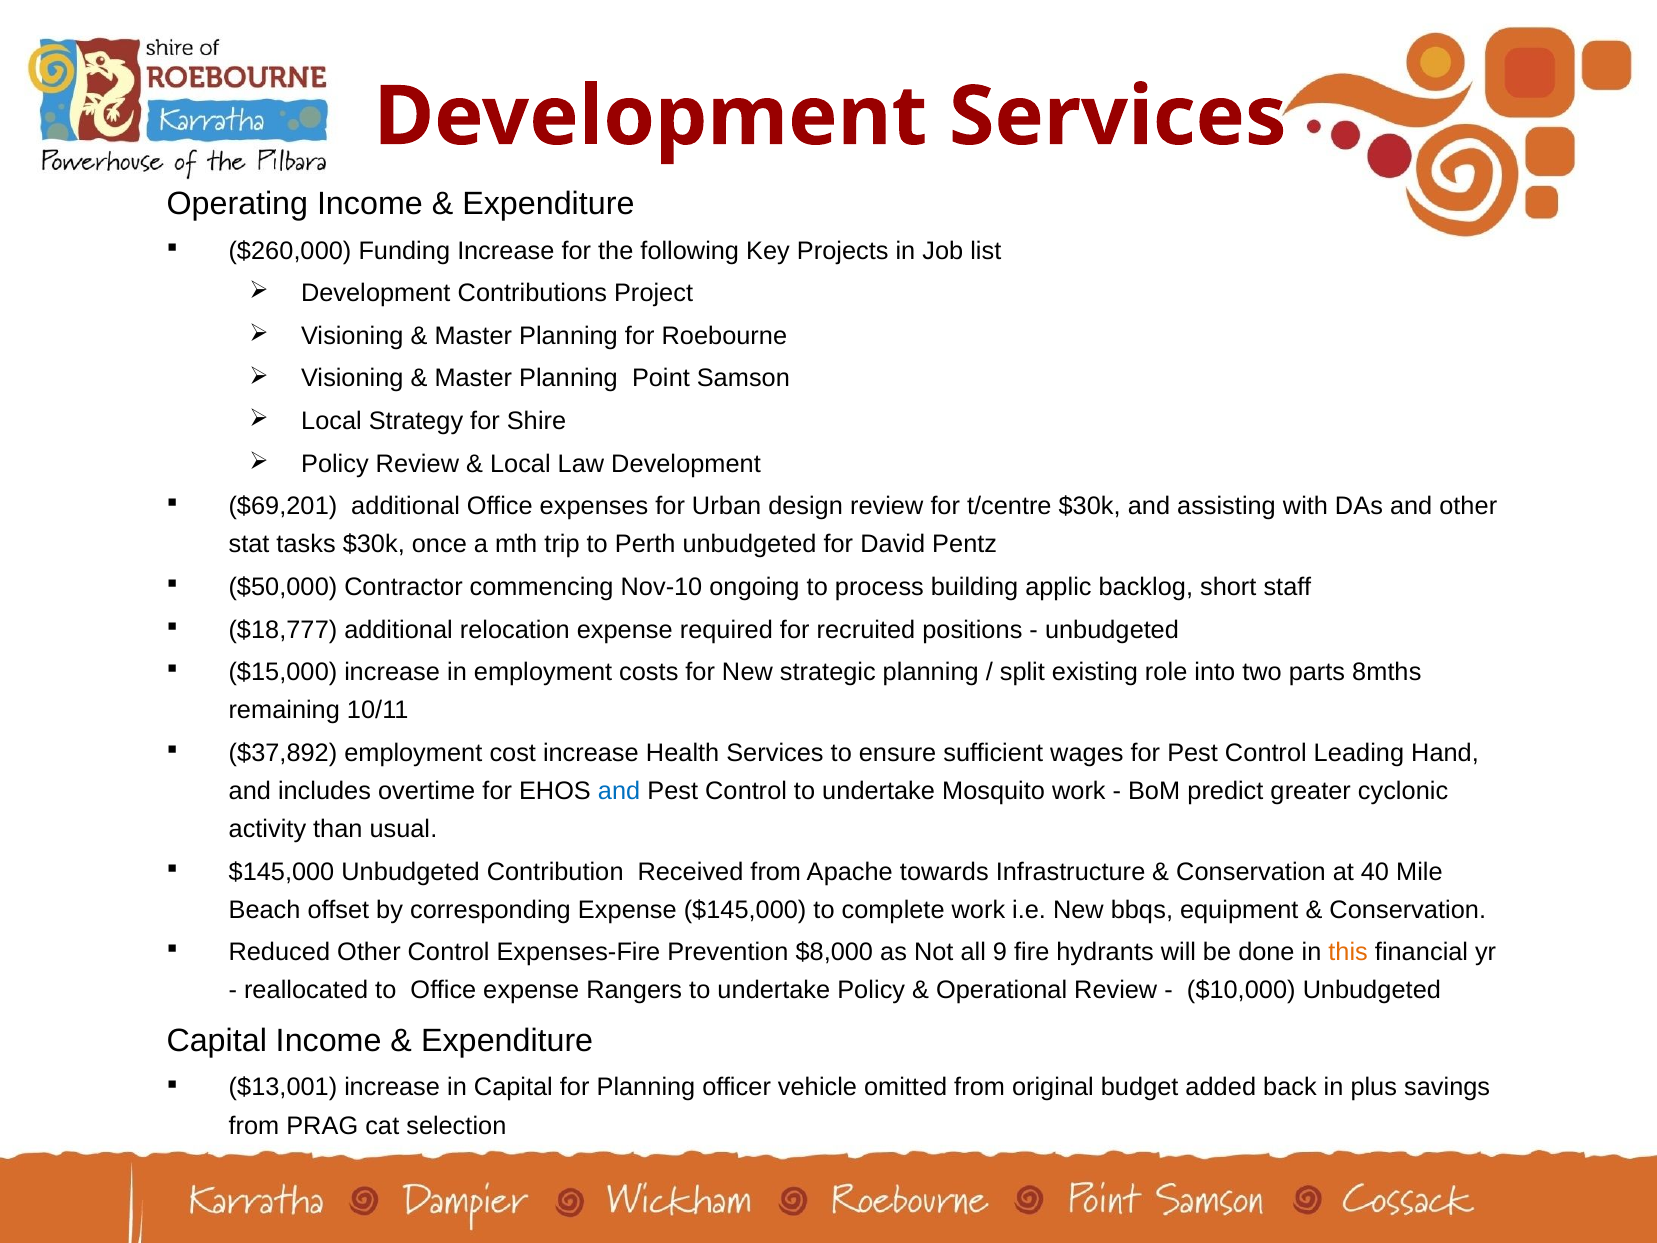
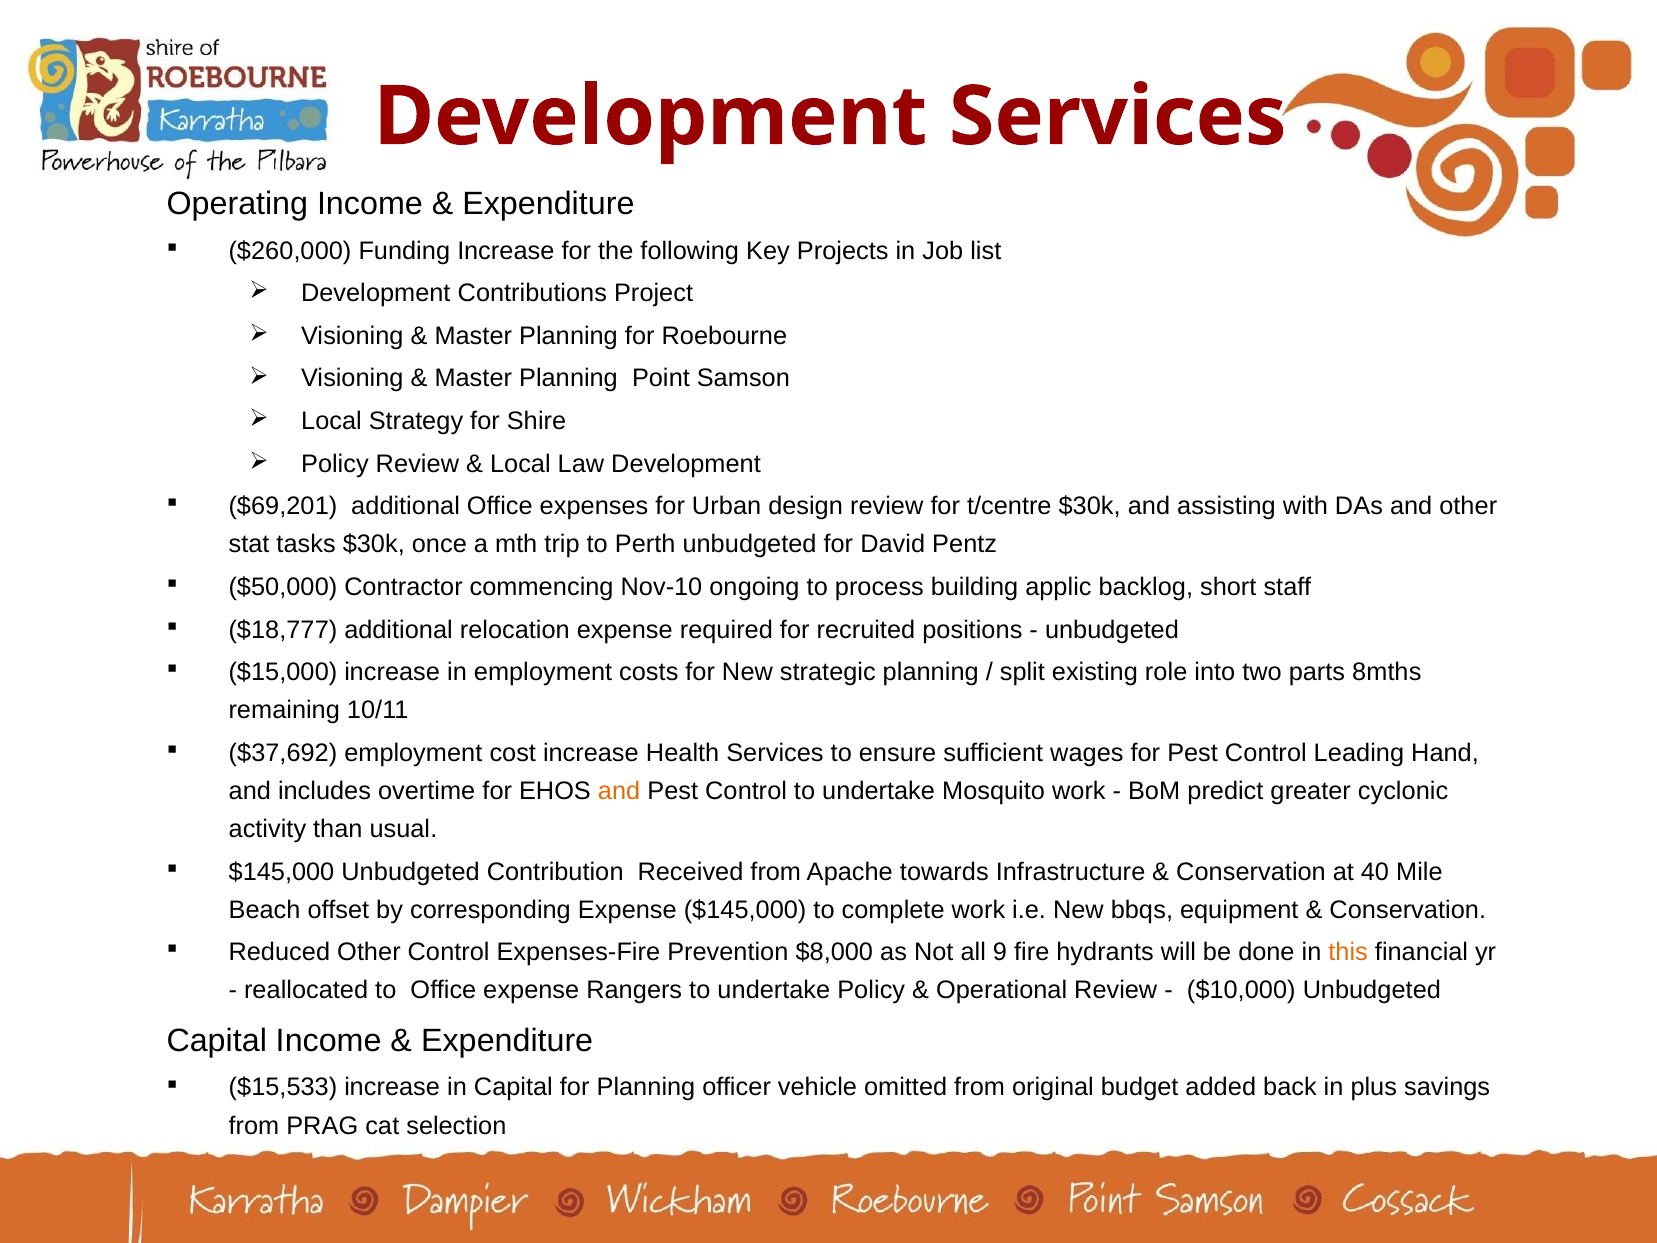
$37,892: $37,892 -> $37,692
and at (619, 791) colour: blue -> orange
$13,001: $13,001 -> $15,533
